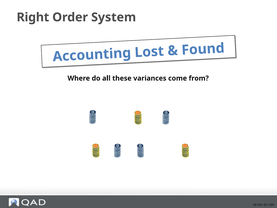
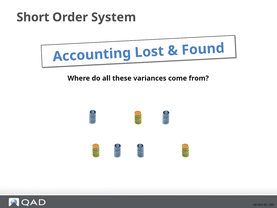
Right: Right -> Short
